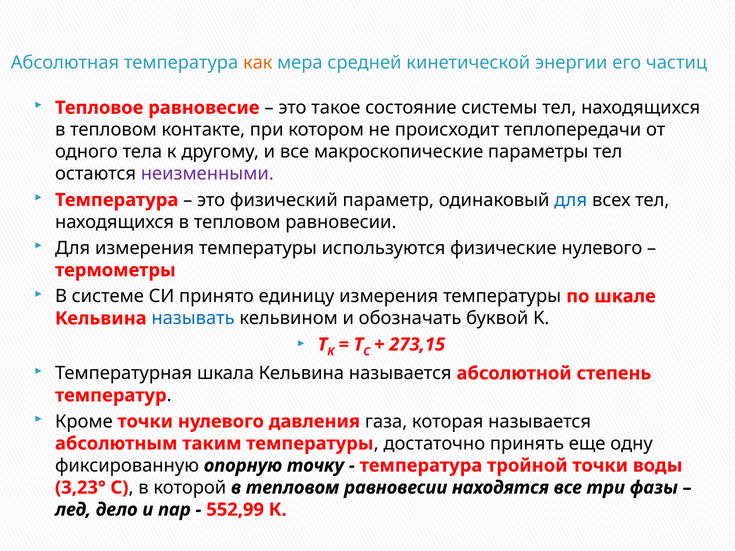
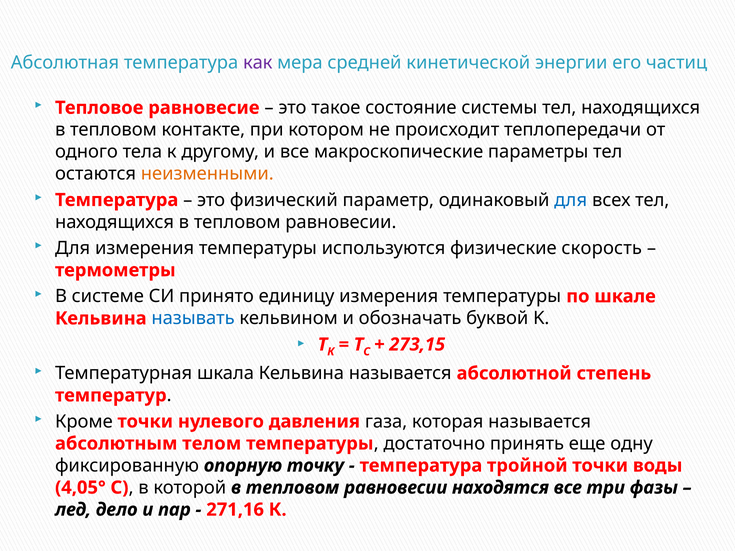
как colour: orange -> purple
неизменными colour: purple -> orange
физические нулевого: нулевого -> скорость
таким: таким -> телом
3,23°: 3,23° -> 4,05°
552,99: 552,99 -> 271,16
